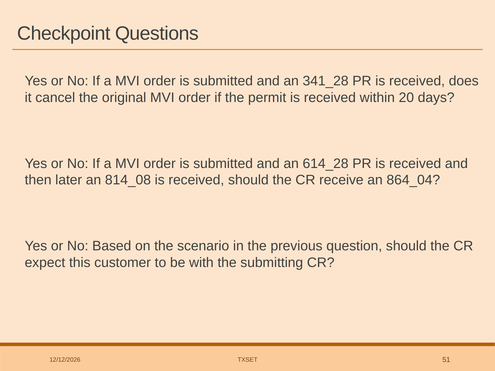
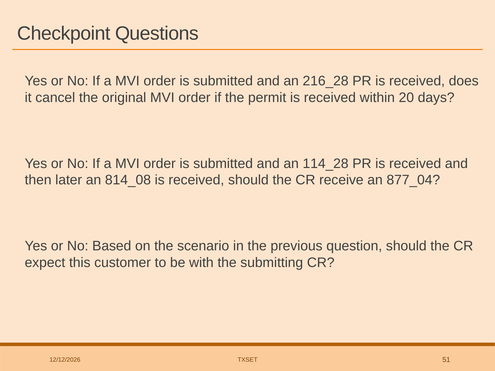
341_28: 341_28 -> 216_28
614_28: 614_28 -> 114_28
864_04: 864_04 -> 877_04
